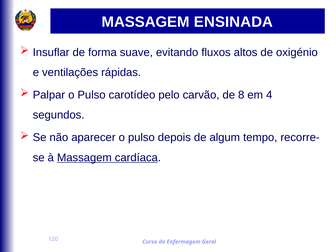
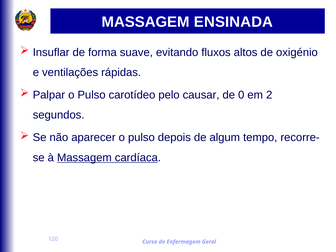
carvão: carvão -> causar
8: 8 -> 0
4: 4 -> 2
